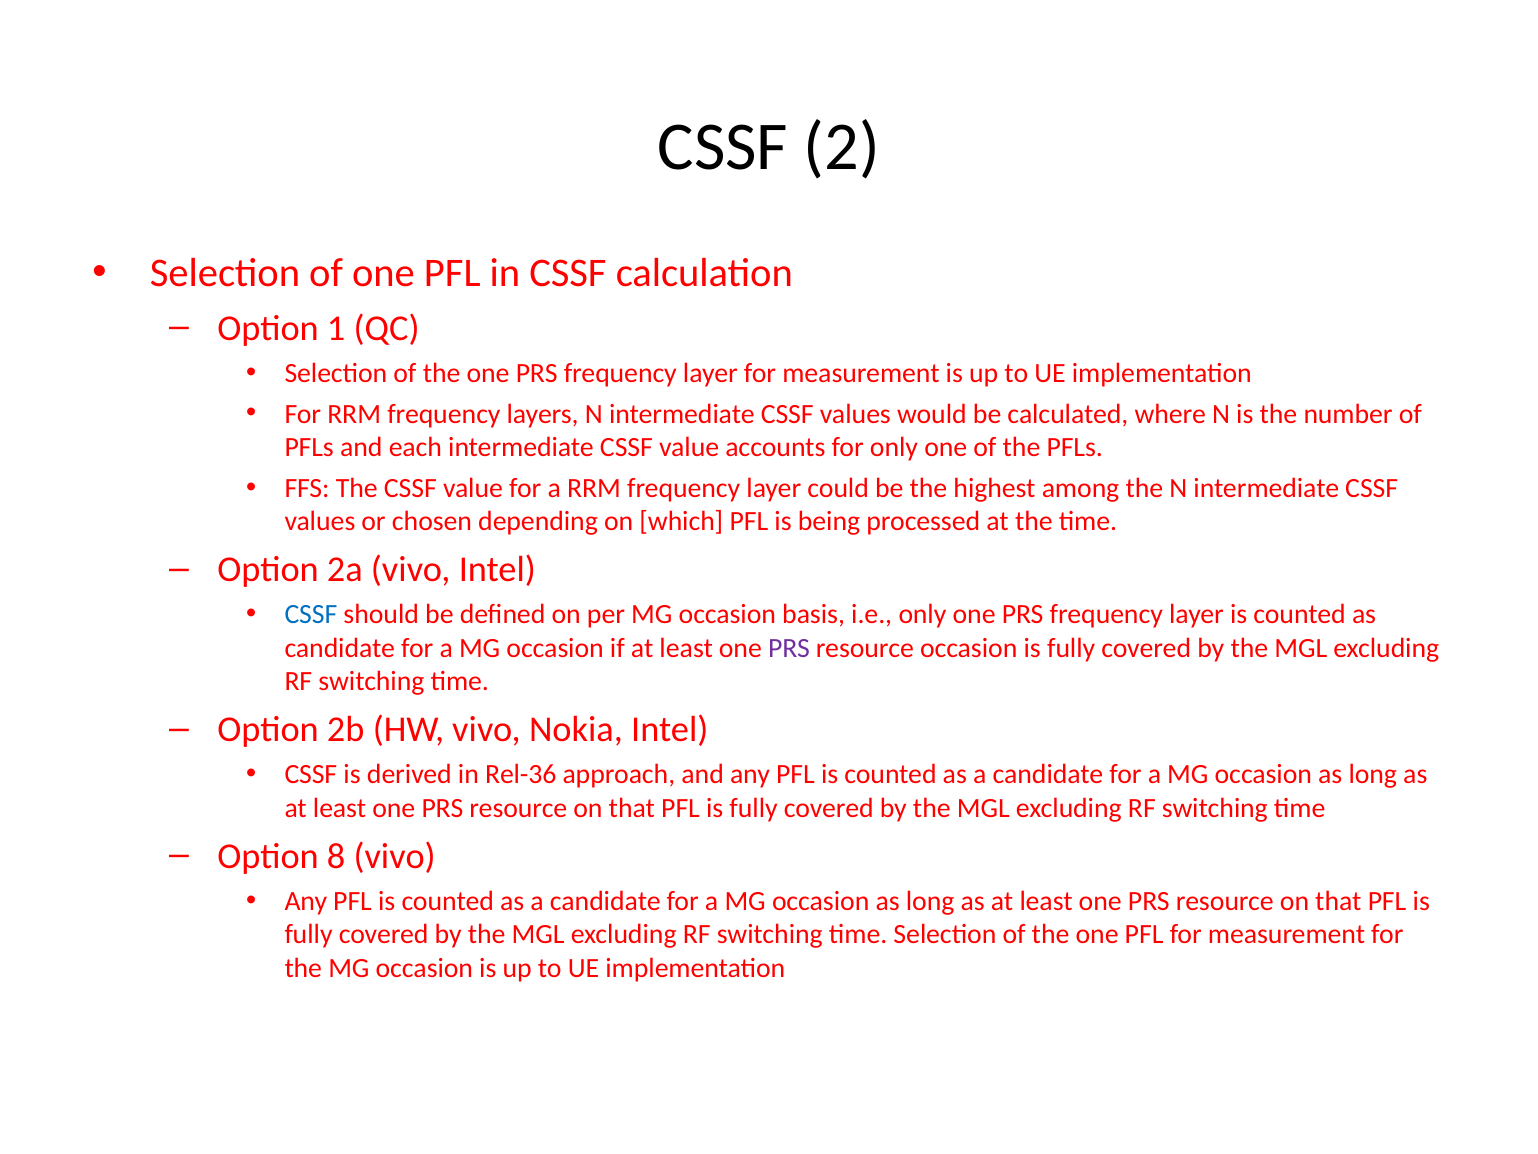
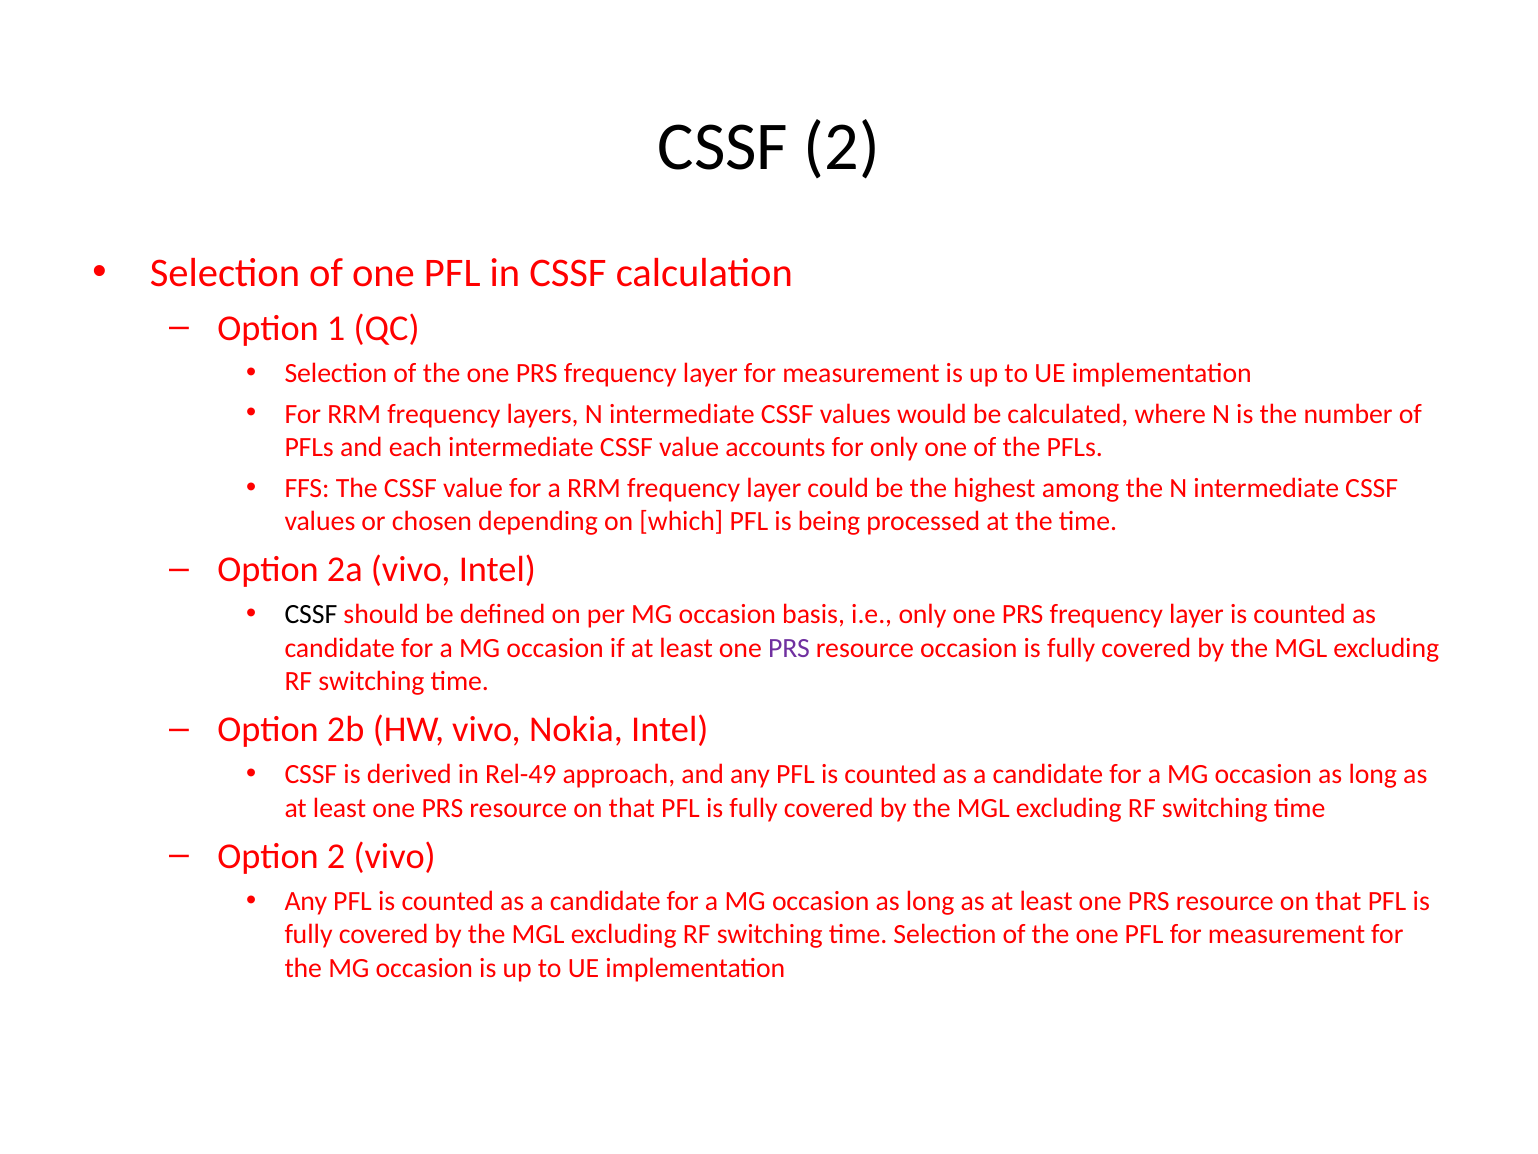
CSSF at (311, 614) colour: blue -> black
Rel-36: Rel-36 -> Rel-49
Option 8: 8 -> 2
